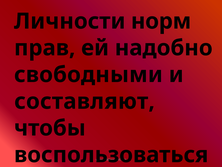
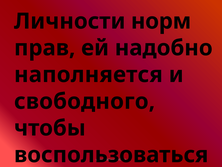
свободными: свободными -> наполняется
составляют: составляют -> свободного
